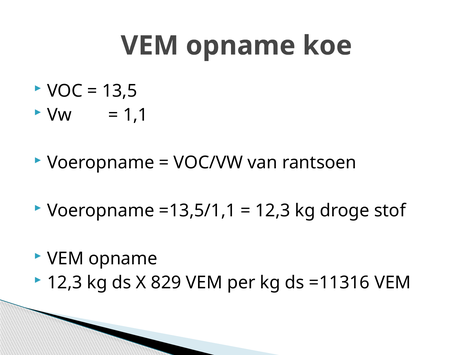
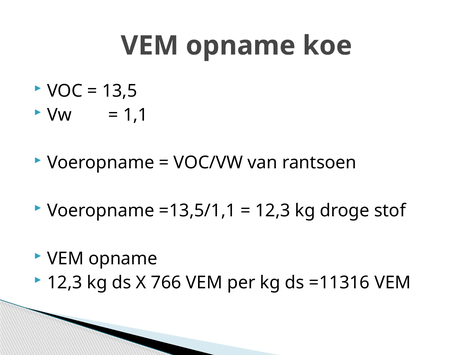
829: 829 -> 766
